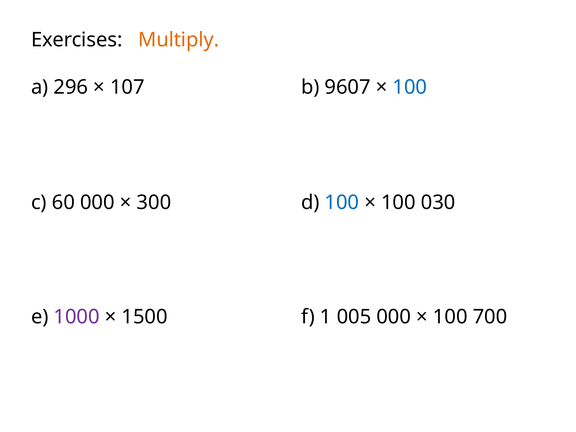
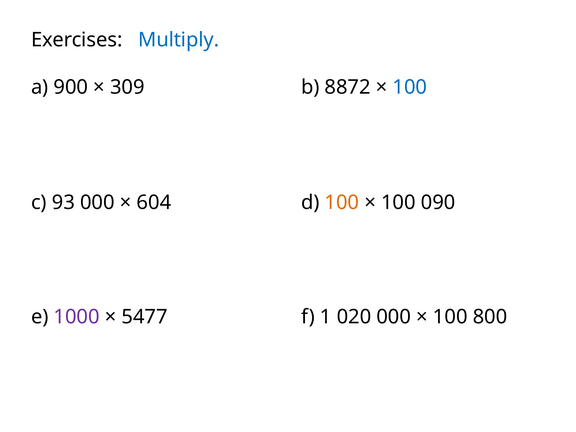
Multiply colour: orange -> blue
296: 296 -> 900
107: 107 -> 309
9607: 9607 -> 8872
60: 60 -> 93
300: 300 -> 604
100 at (342, 203) colour: blue -> orange
030: 030 -> 090
1500: 1500 -> 5477
005: 005 -> 020
700: 700 -> 800
